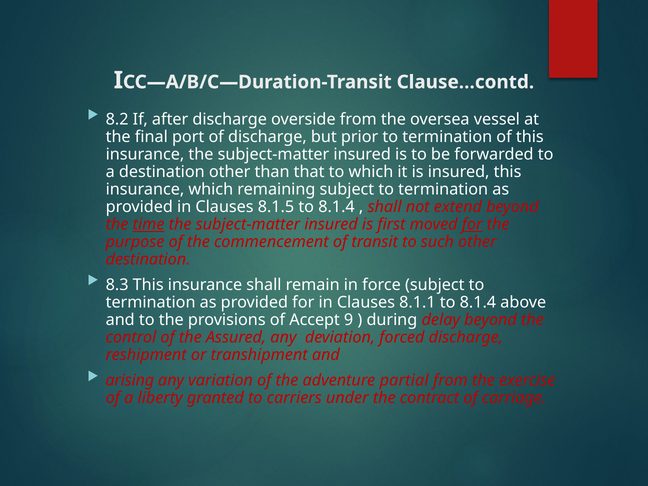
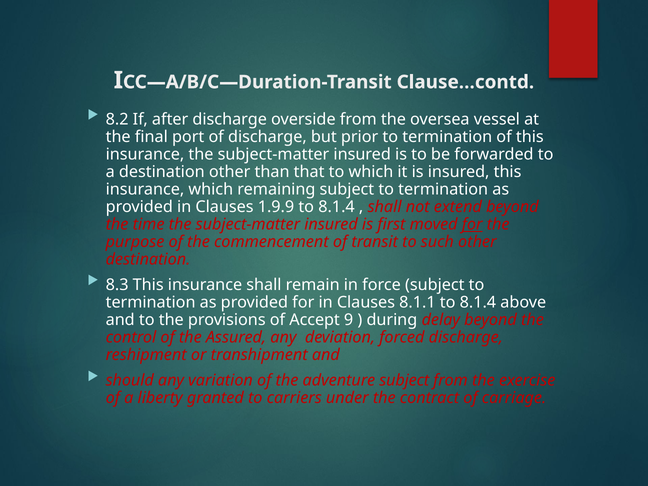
8.1.5: 8.1.5 -> 1.9.9
time underline: present -> none
arising: arising -> should
adventure partial: partial -> subject
